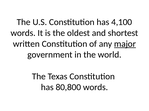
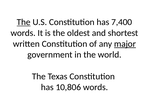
The at (24, 22) underline: none -> present
4,100: 4,100 -> 7,400
80,800: 80,800 -> 10,806
